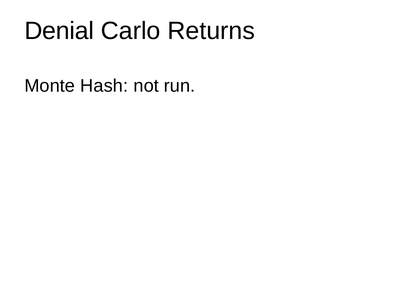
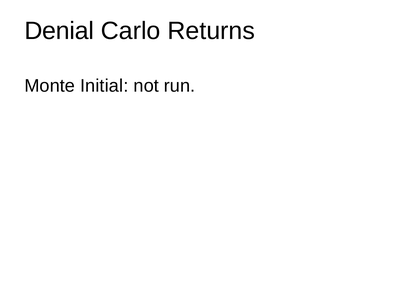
Hash: Hash -> Initial
